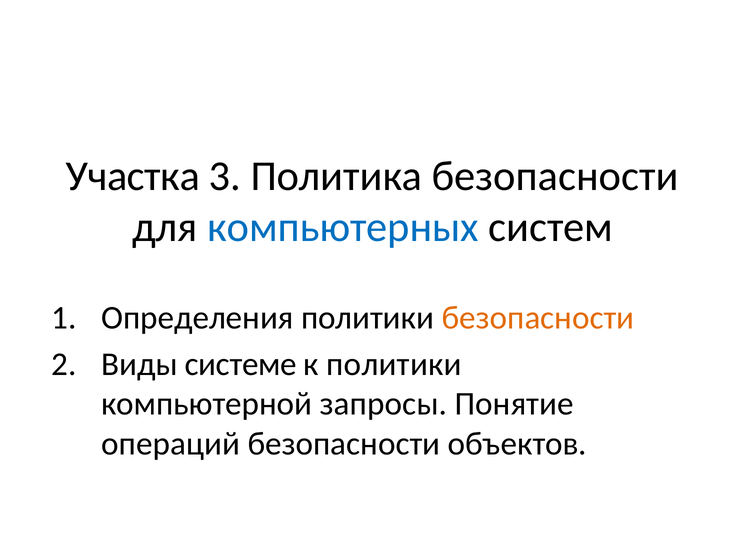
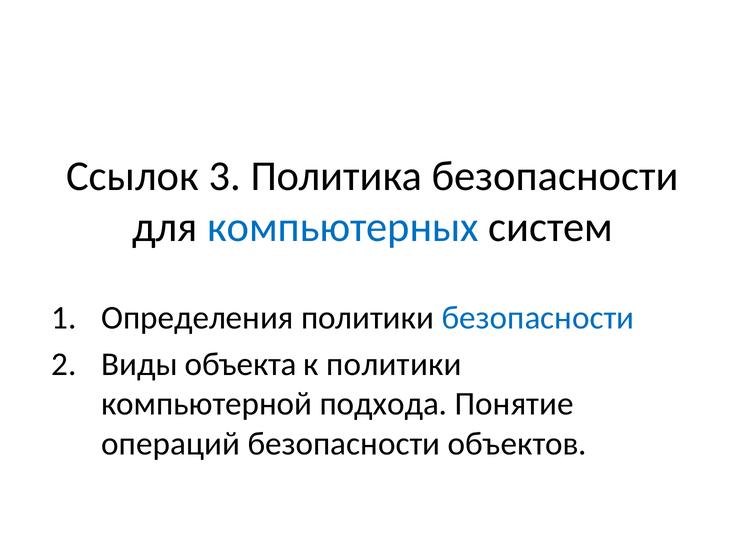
Участка: Участка -> Ссылок
безопасности at (538, 317) colour: orange -> blue
системе: системе -> объекта
запросы: запросы -> подхода
